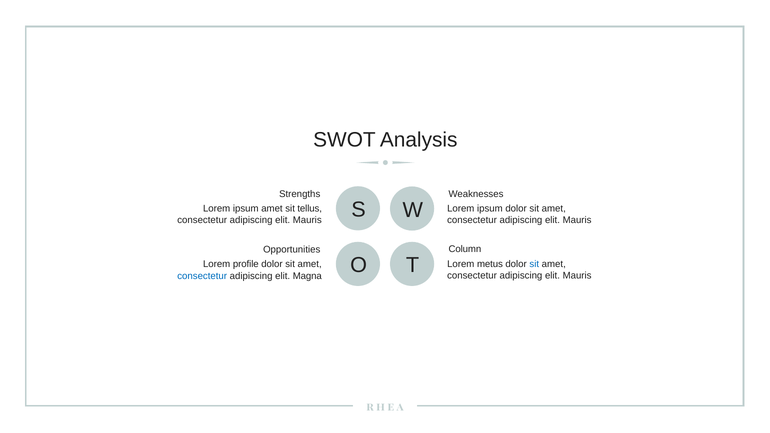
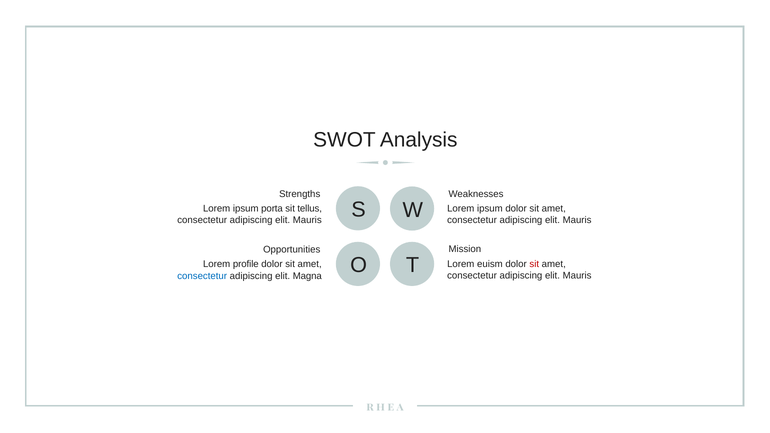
ipsum amet: amet -> porta
Column: Column -> Mission
metus: metus -> euism
sit at (534, 264) colour: blue -> red
